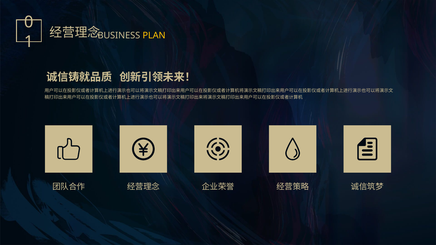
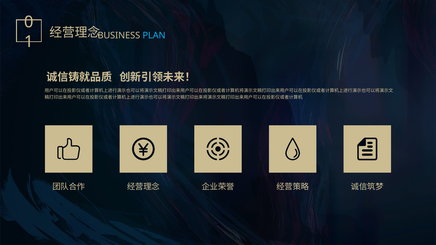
PLAN colour: yellow -> light blue
